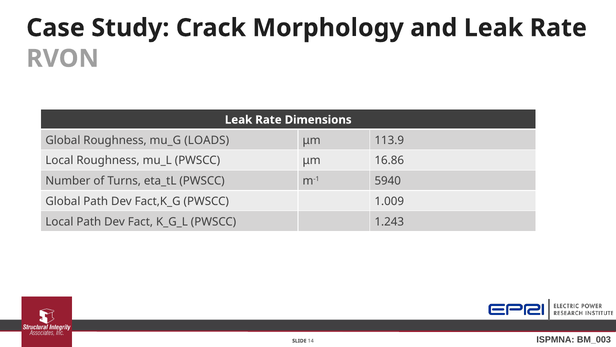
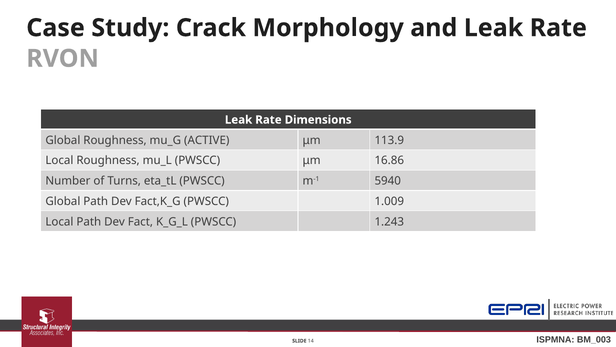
LOADS: LOADS -> ACTIVE
